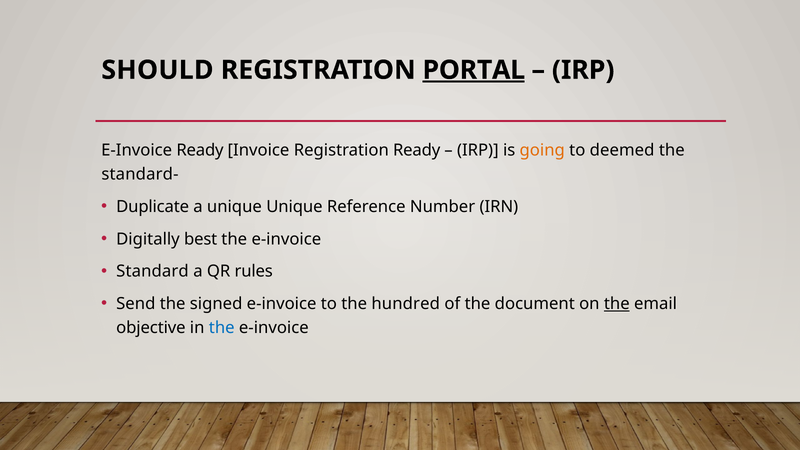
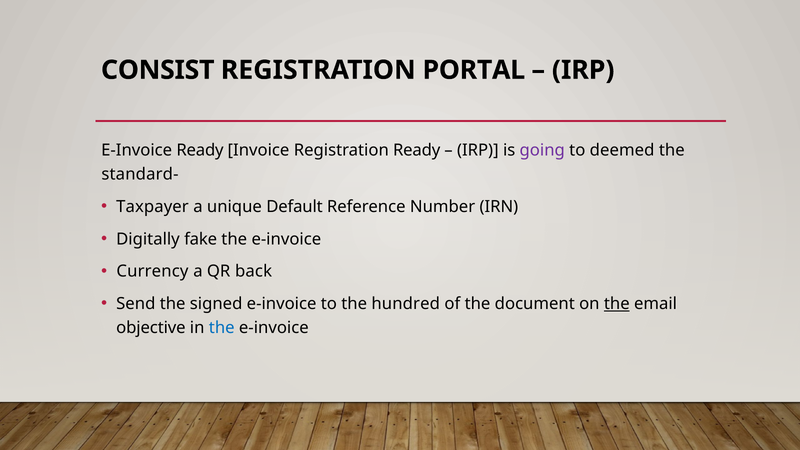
SHOULD: SHOULD -> CONSIST
PORTAL underline: present -> none
going colour: orange -> purple
Duplicate: Duplicate -> Taxpayer
unique Unique: Unique -> Default
best: best -> fake
Standard: Standard -> Currency
rules: rules -> back
